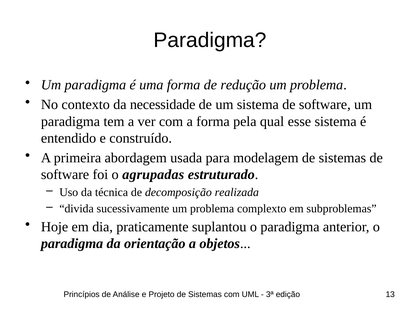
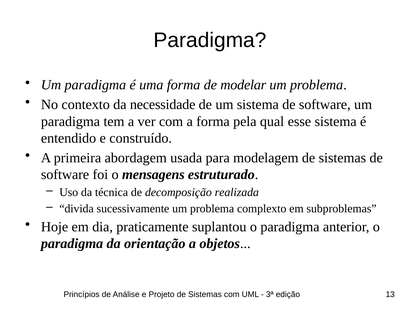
redução: redução -> modelar
agrupadas: agrupadas -> mensagens
